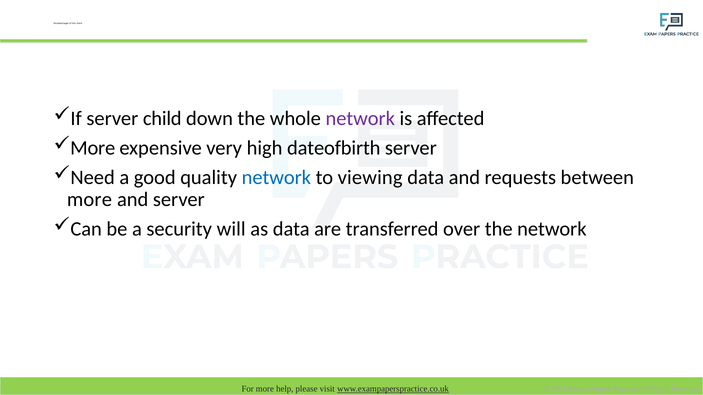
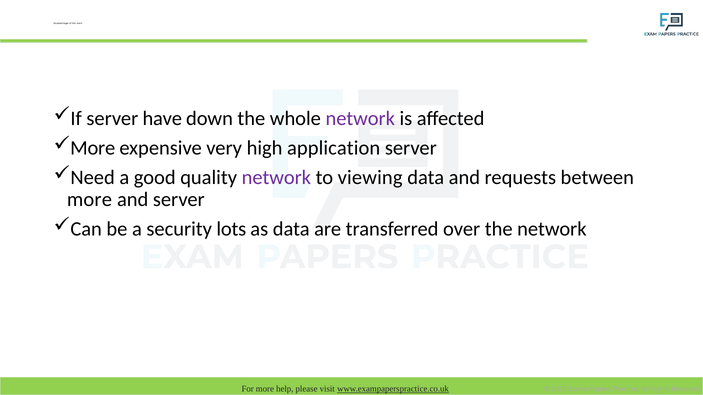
child: child -> have
dateofbirth: dateofbirth -> application
network at (276, 178) colour: blue -> purple
will: will -> lots
